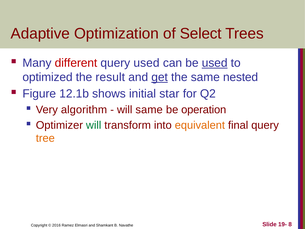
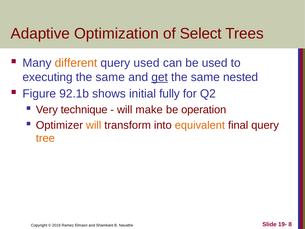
different colour: red -> orange
used at (215, 63) underline: present -> none
optimized: optimized -> executing
result at (110, 77): result -> same
12.1b: 12.1b -> 92.1b
star: star -> fully
algorithm: algorithm -> technique
will same: same -> make
will at (94, 125) colour: green -> orange
